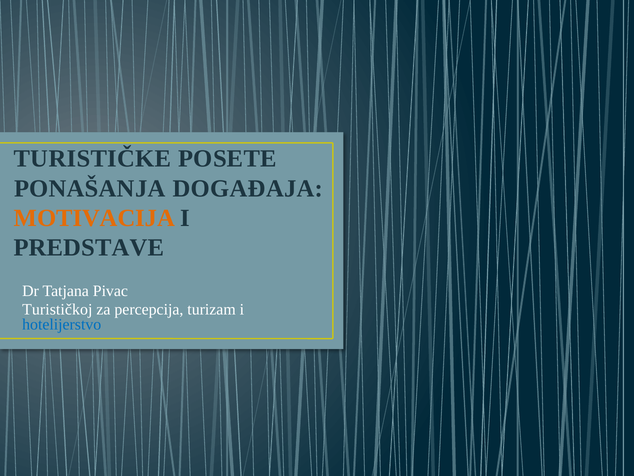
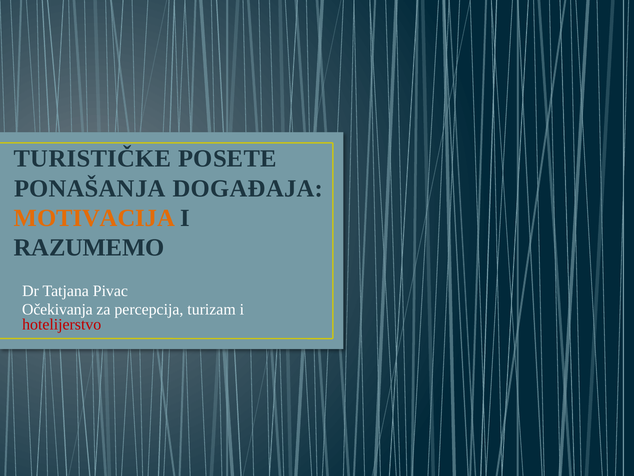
PREDSTAVE: PREDSTAVE -> RAZUMEMO
Turističkoj: Turističkoj -> Očekivanja
hotelijerstvo colour: blue -> red
